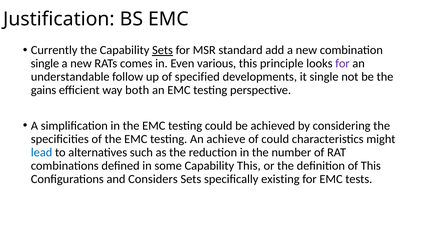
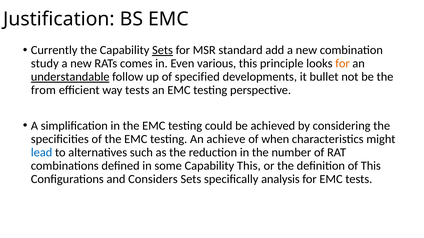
single at (45, 64): single -> study
for at (342, 64) colour: purple -> orange
understandable underline: none -> present
it single: single -> bullet
gains: gains -> from
way both: both -> tests
of could: could -> when
existing: existing -> analysis
